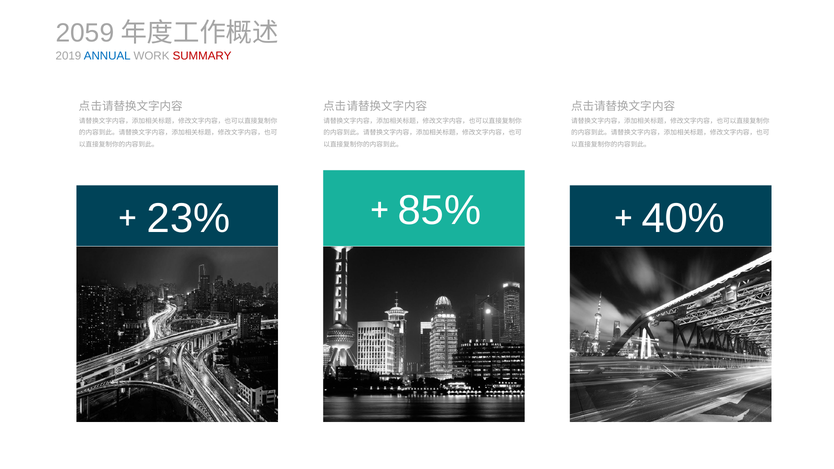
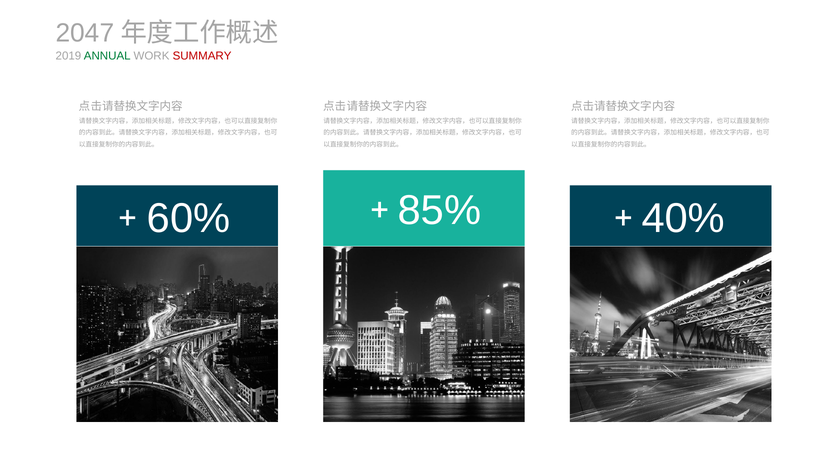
2059: 2059 -> 2047
ANNUAL colour: blue -> green
23%: 23% -> 60%
